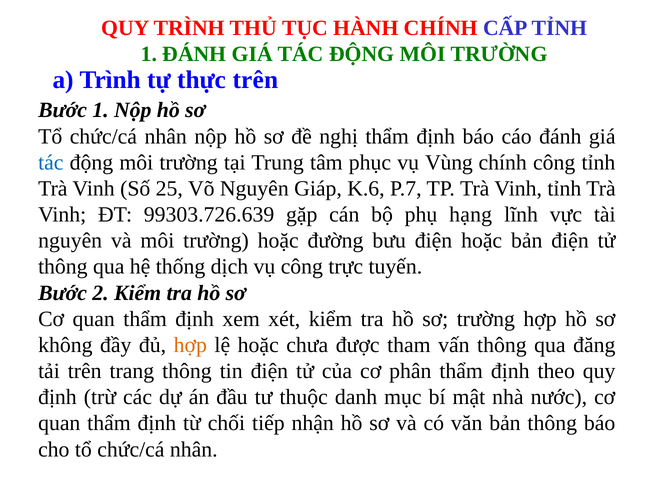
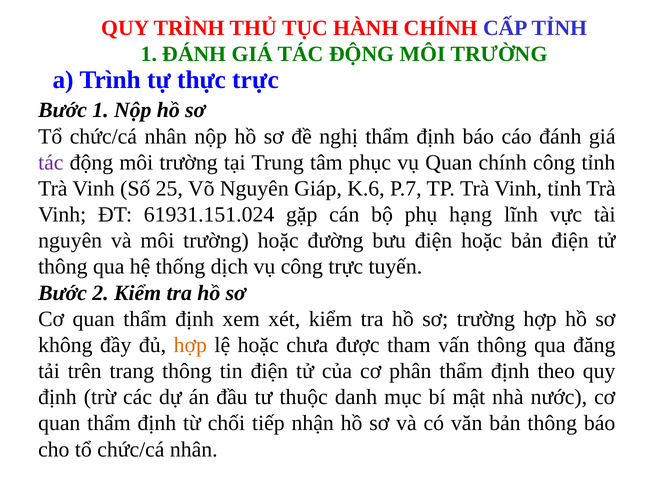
thực trên: trên -> trực
tác at (51, 162) colour: blue -> purple
vụ Vùng: Vùng -> Quan
99303.726.639: 99303.726.639 -> 61931.151.024
